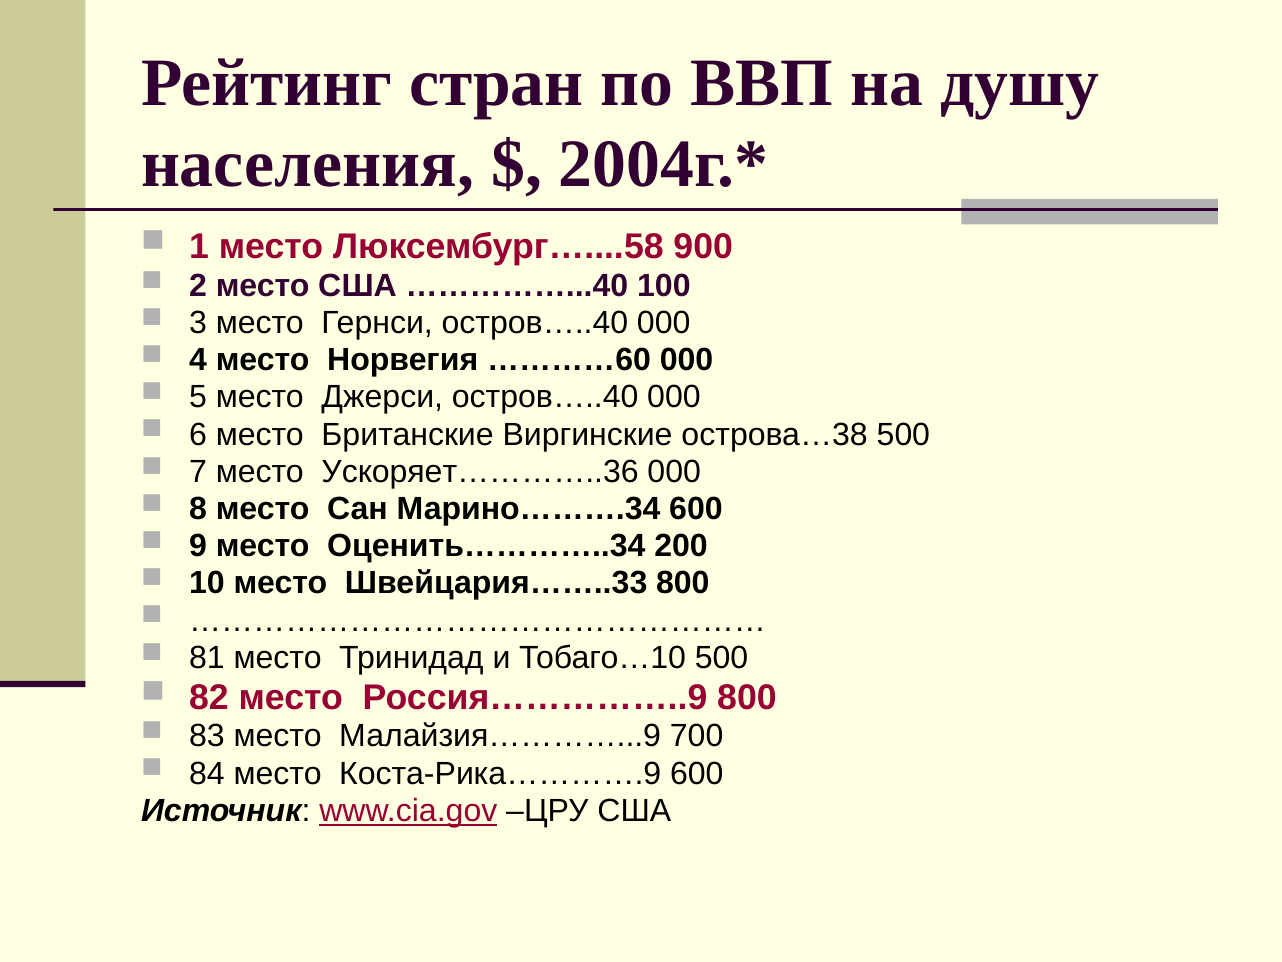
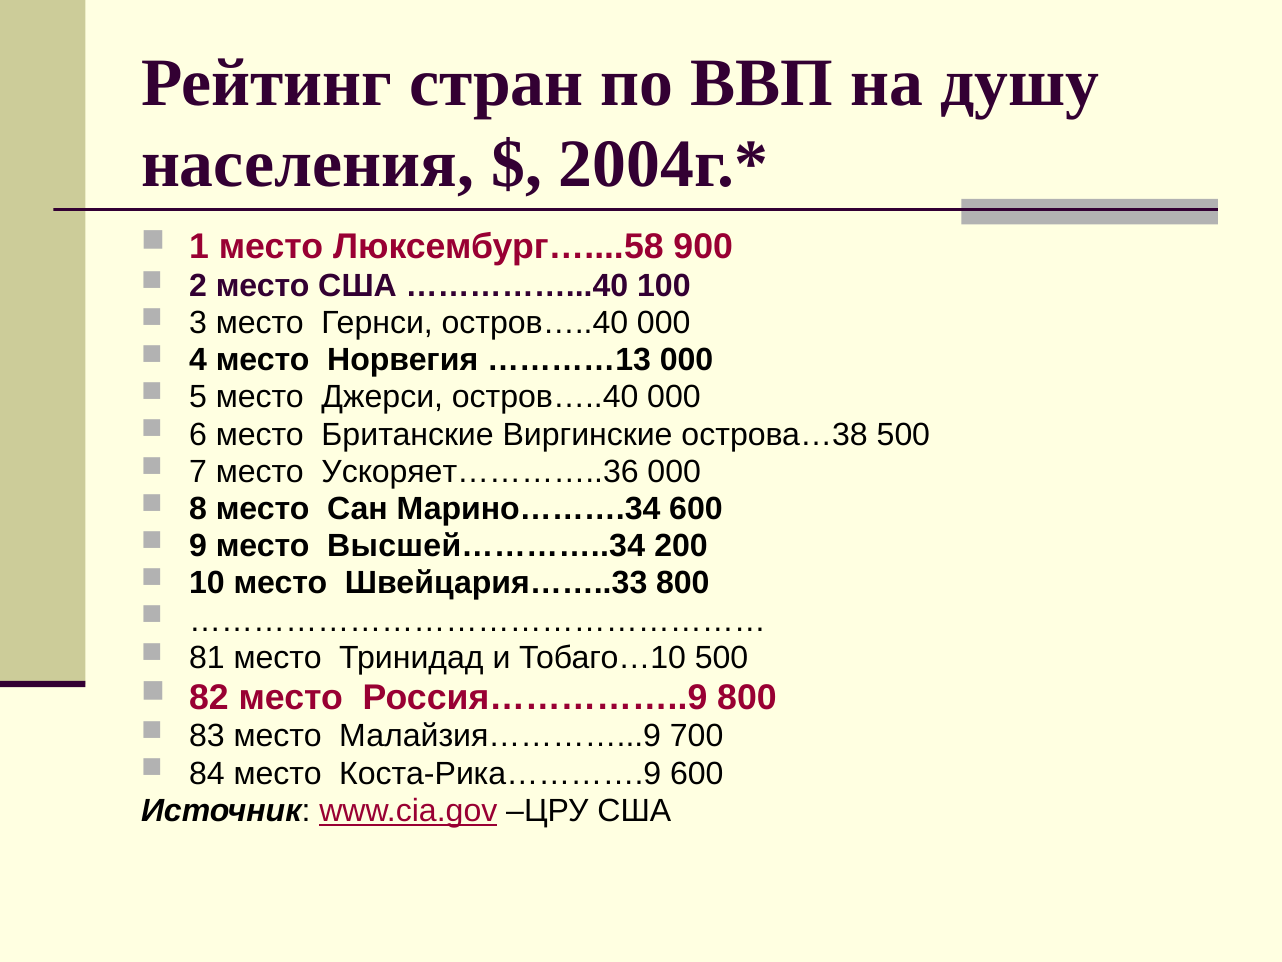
…………60: …………60 -> …………13
Оценить…………..34: Оценить…………..34 -> Высшей…………..34
